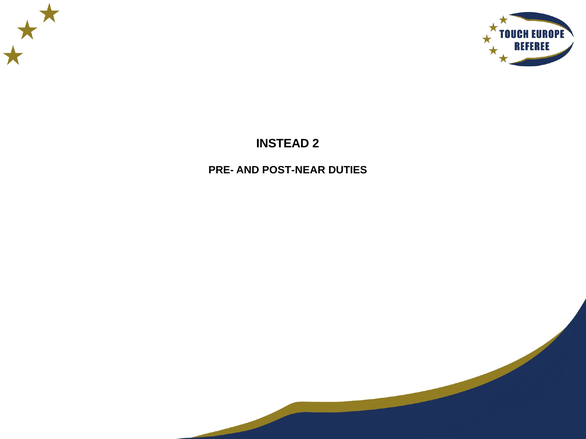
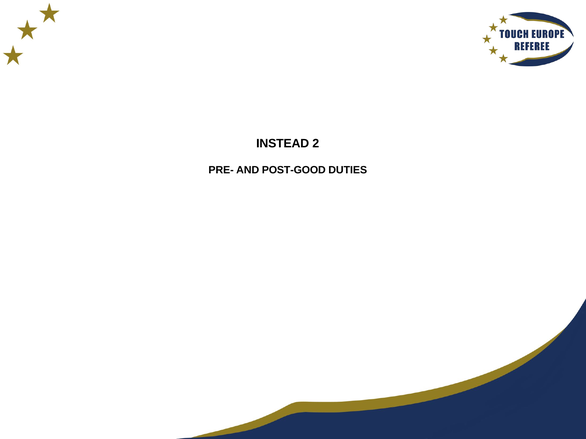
POST-NEAR: POST-NEAR -> POST-GOOD
